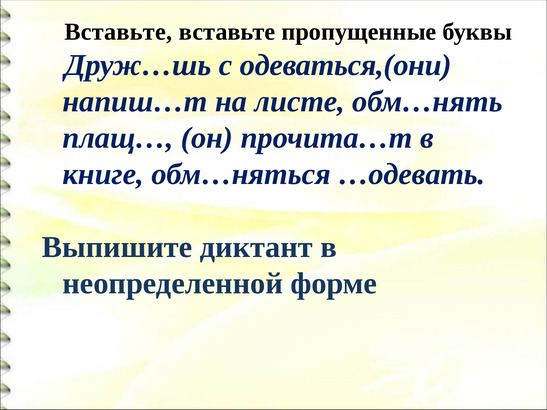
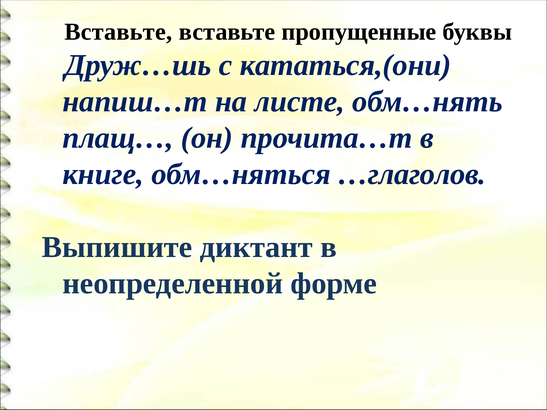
одеваться,(они: одеваться,(они -> кататься,(они
…одевать: …одевать -> …глаголов
